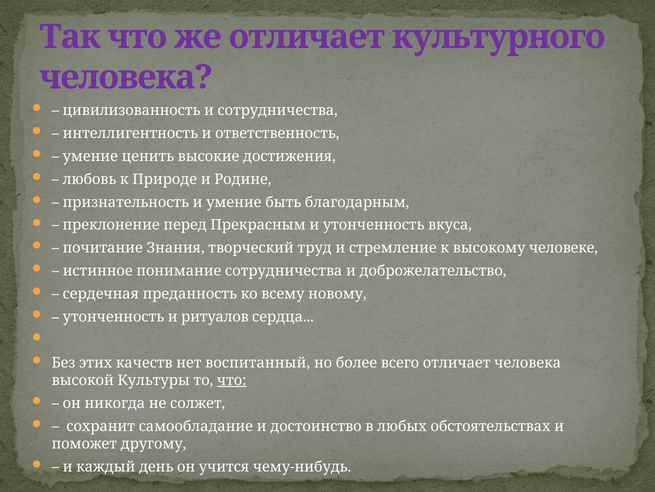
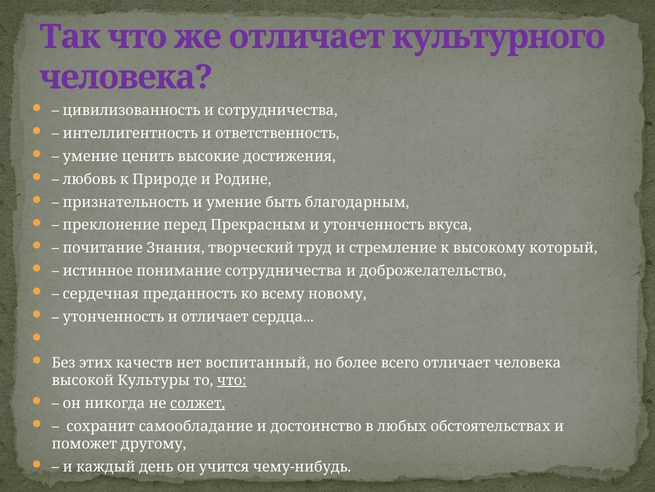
человеке: человеке -> который
и ритуалов: ритуалов -> отличает
солжет underline: none -> present
